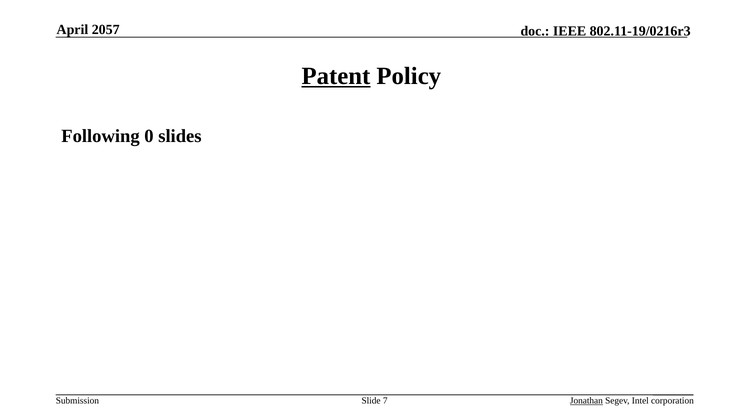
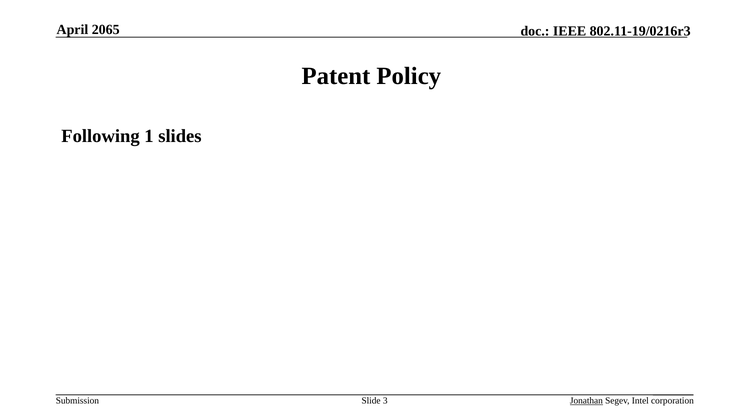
2057: 2057 -> 2065
Patent underline: present -> none
0: 0 -> 1
7: 7 -> 3
